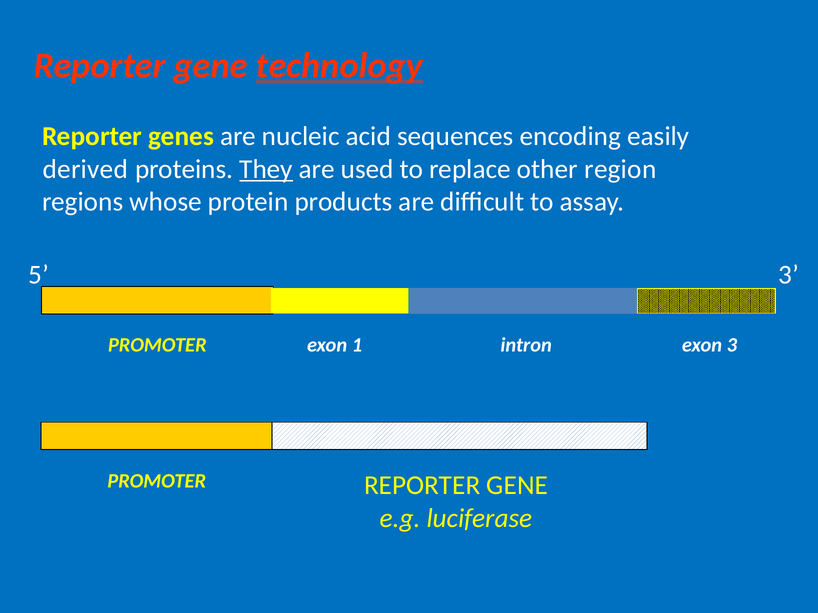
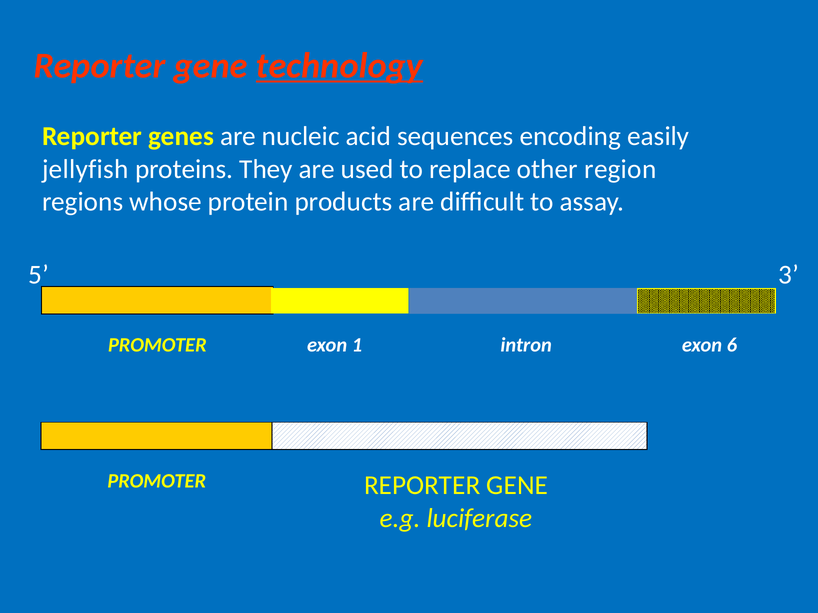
derived: derived -> jellyfish
They underline: present -> none
exon 3: 3 -> 6
